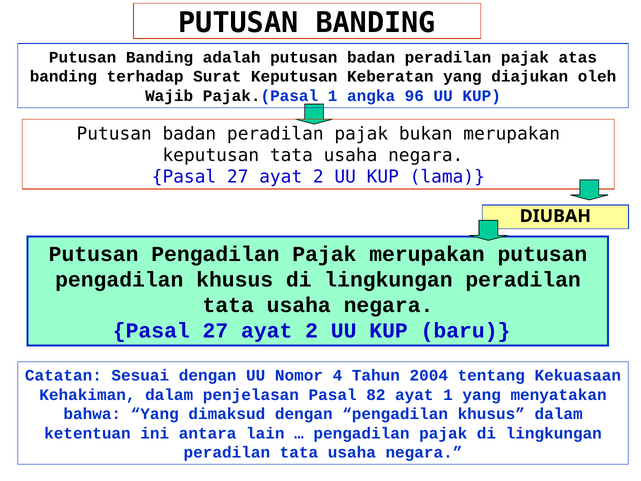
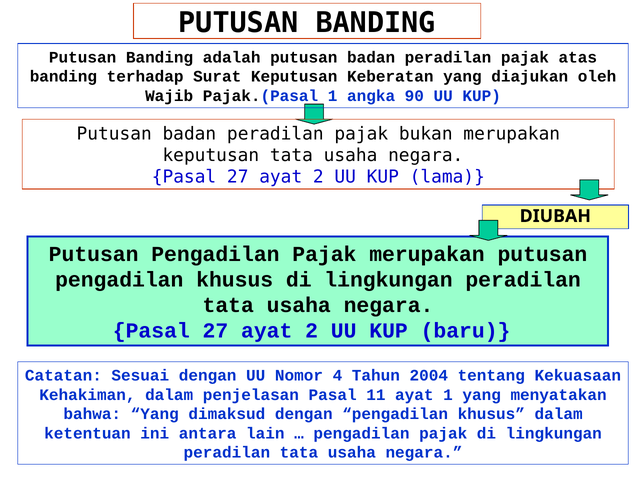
96: 96 -> 90
82: 82 -> 11
